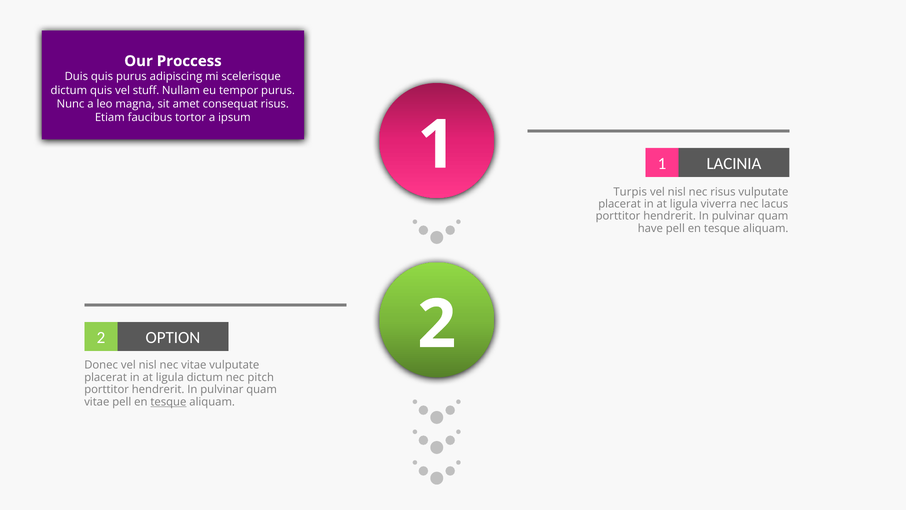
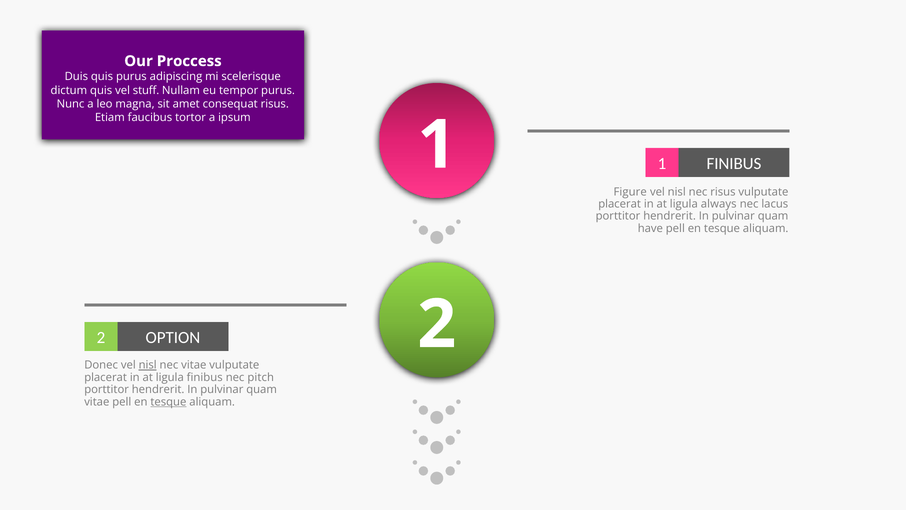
LACINIA at (734, 164): LACINIA -> FINIBUS
Turpis: Turpis -> Figure
viverra: viverra -> always
nisl at (148, 365) underline: none -> present
ligula dictum: dictum -> finibus
